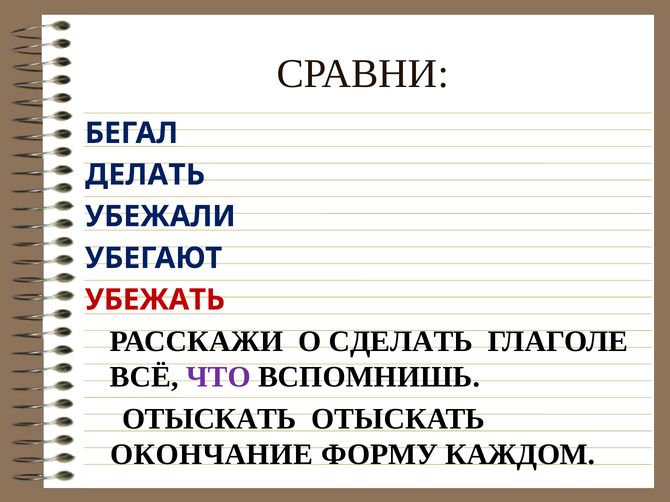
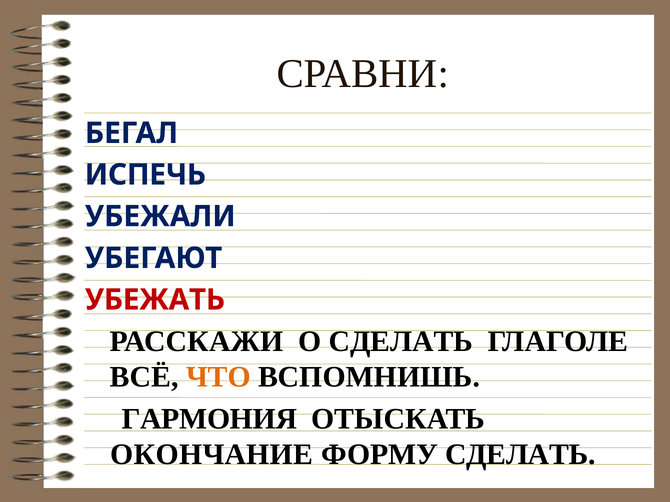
ДЕЛАТЬ: ДЕЛАТЬ -> ИСПЕЧЬ
ЧТО colour: purple -> orange
ОТЫСКАТЬ at (209, 419): ОТЫСКАТЬ -> ГАРМОНИЯ
ФОРМУ КАЖДОМ: КАЖДОМ -> СДЕЛАТЬ
